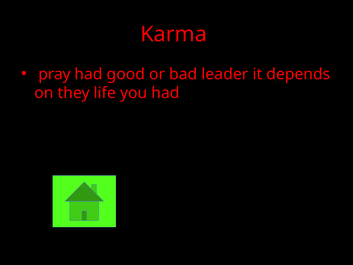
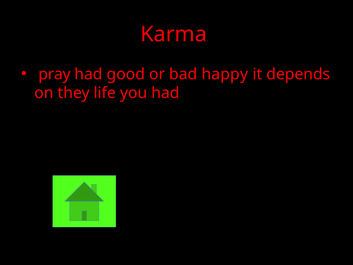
leader: leader -> happy
